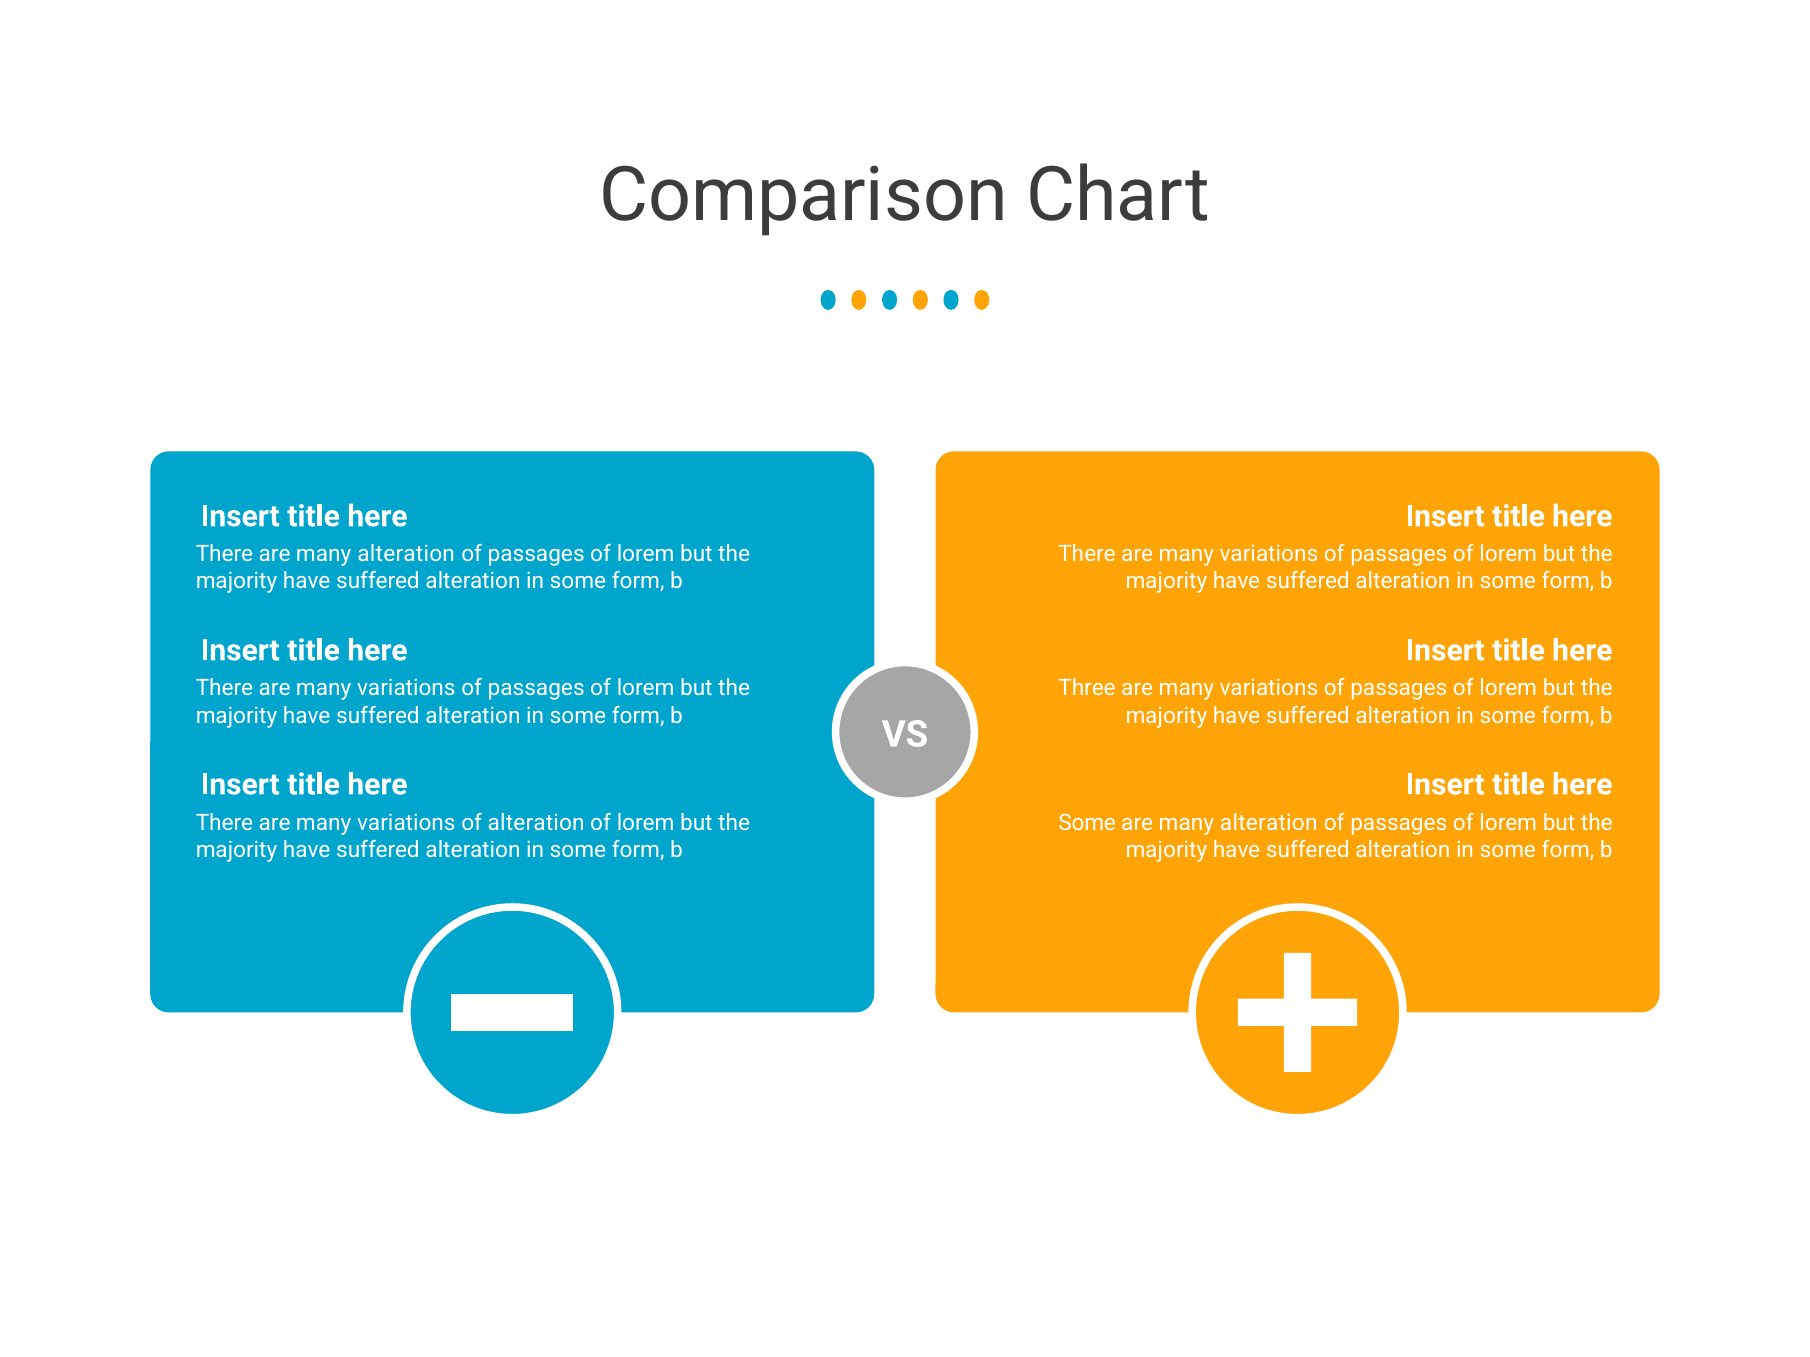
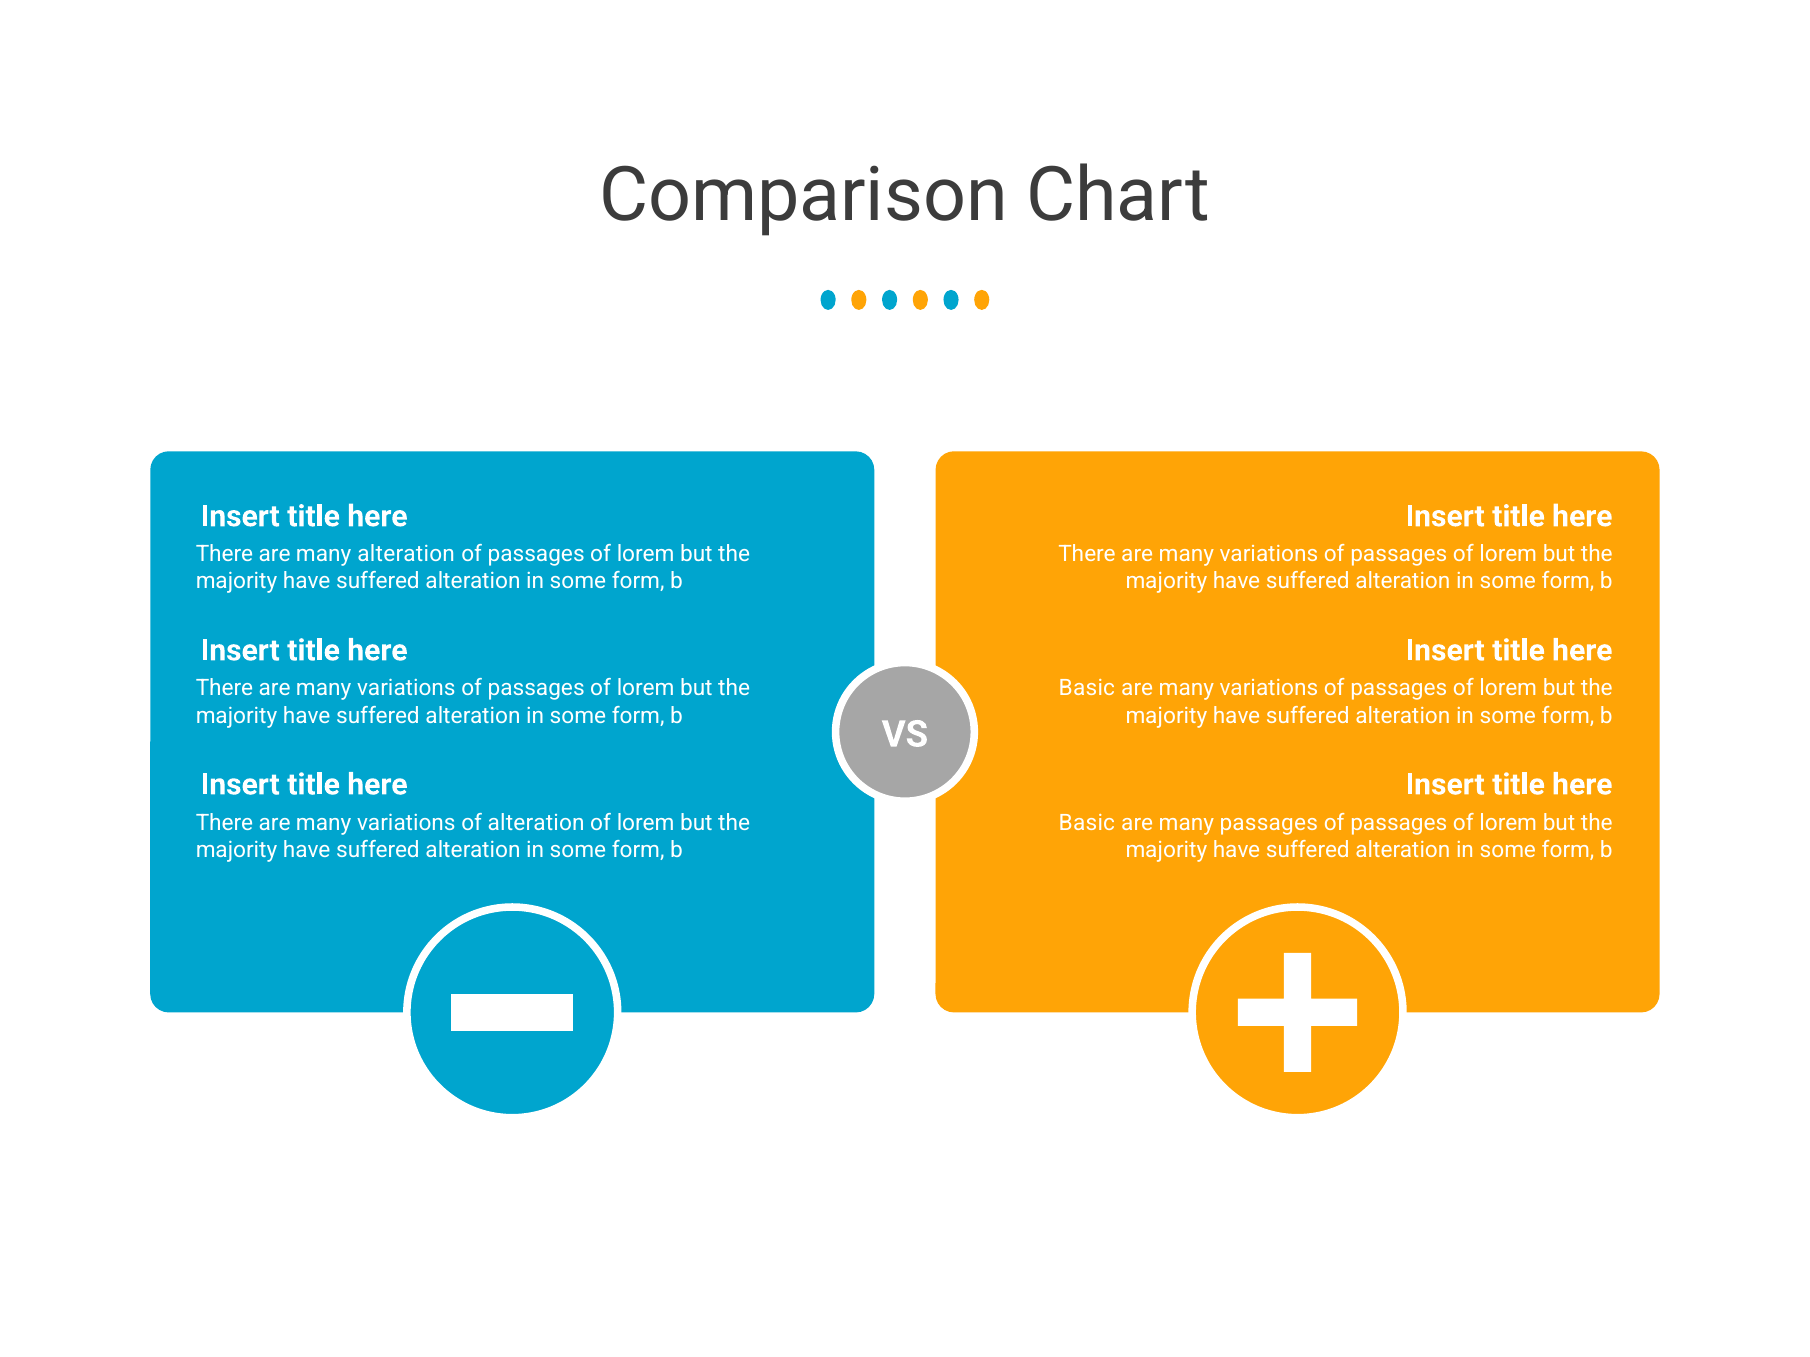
Three at (1087, 689): Three -> Basic
Some at (1087, 823): Some -> Basic
alteration at (1269, 823): alteration -> passages
